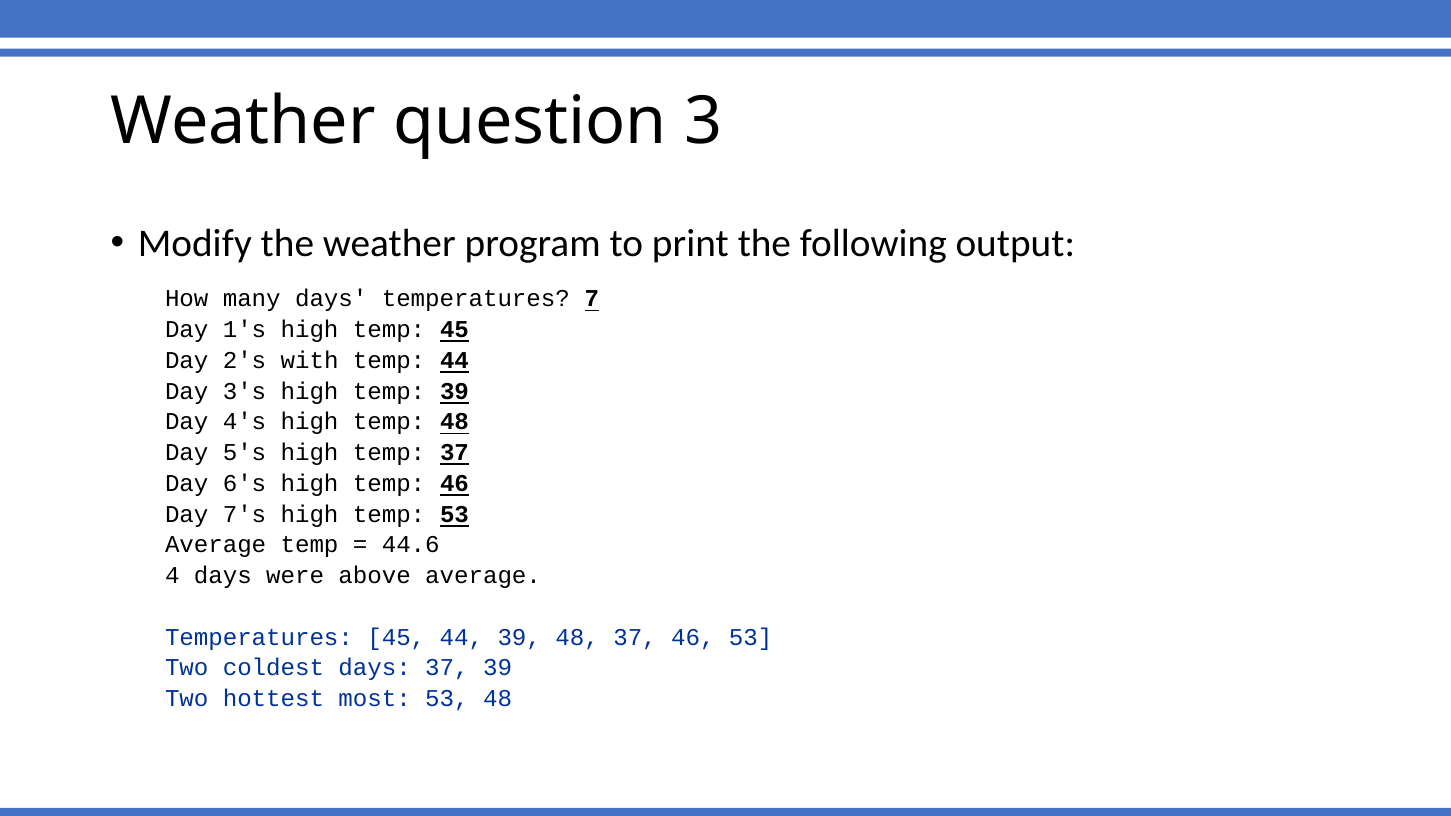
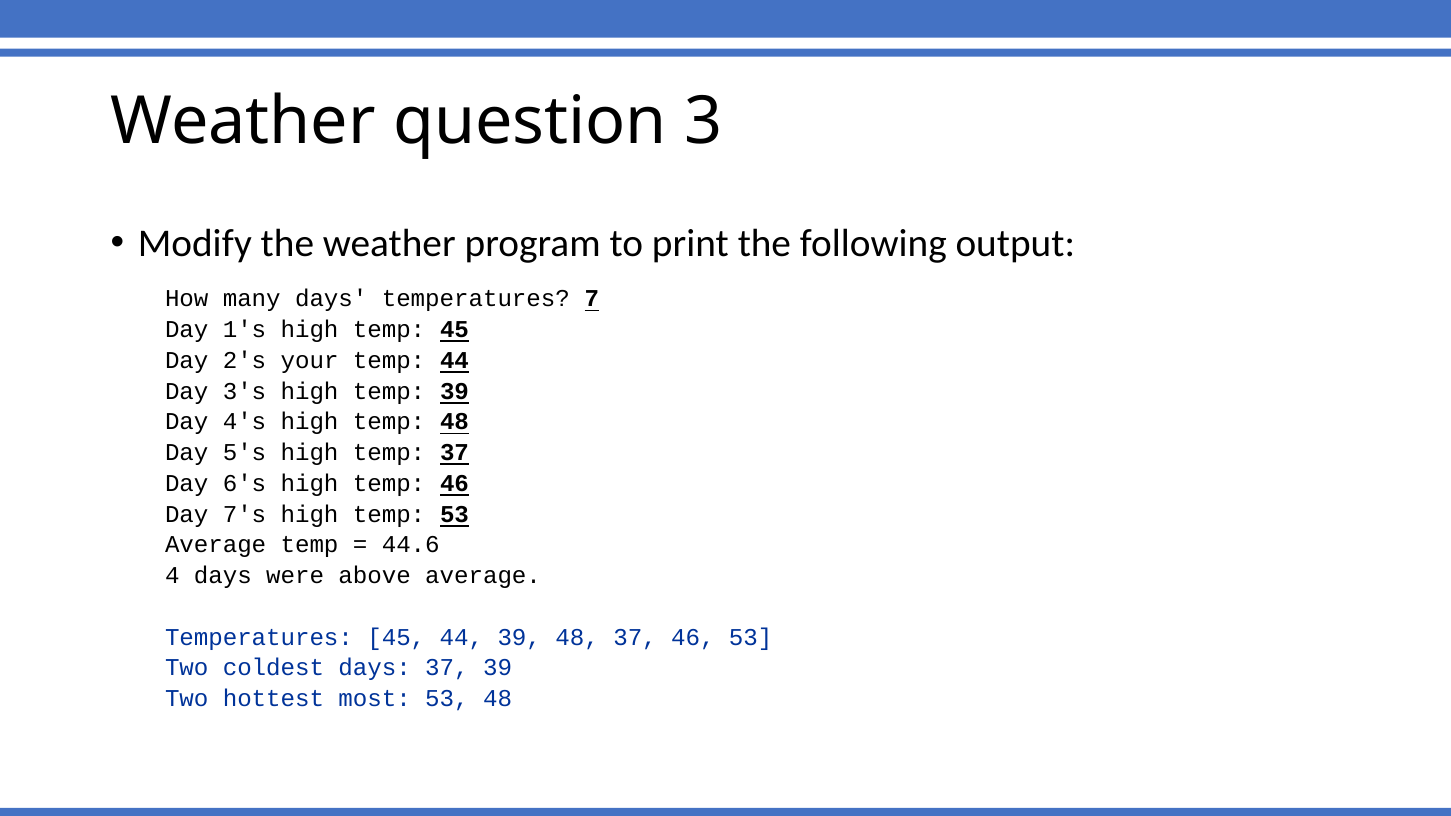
with: with -> your
